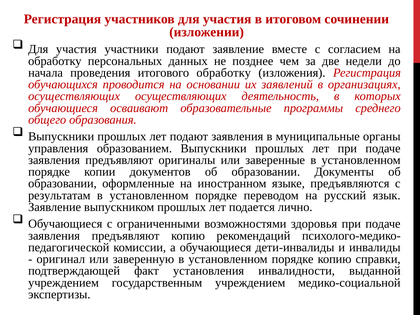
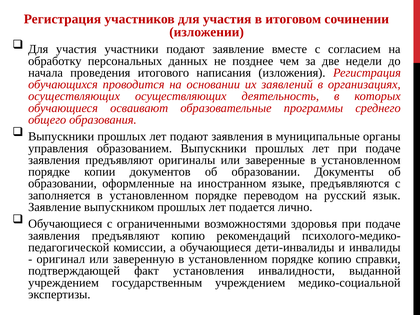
итогового обработку: обработку -> написания
результатам: результатам -> заполняется
